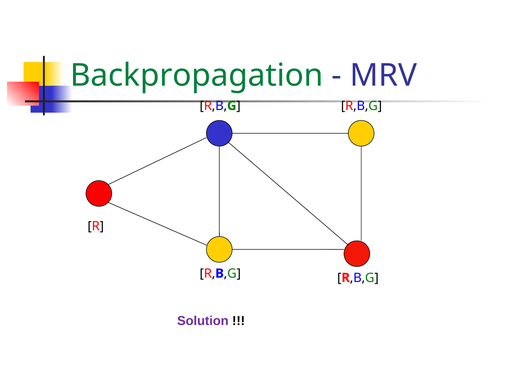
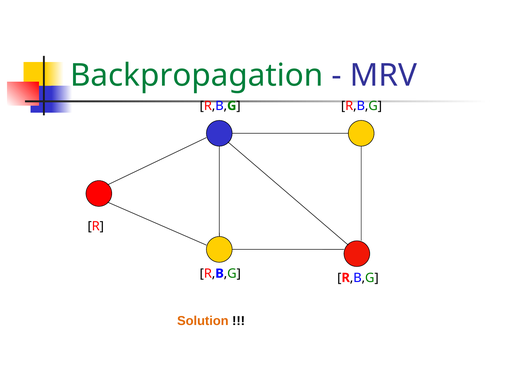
Solution colour: purple -> orange
